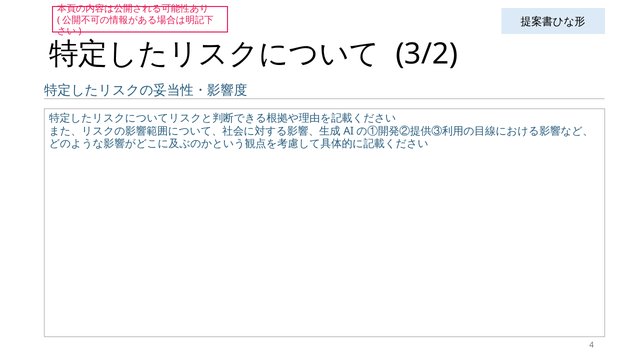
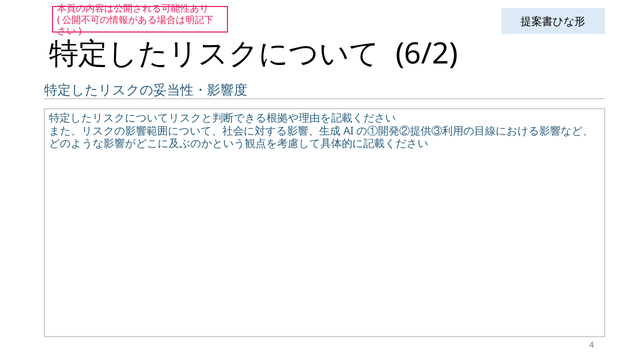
3/2: 3/2 -> 6/2
